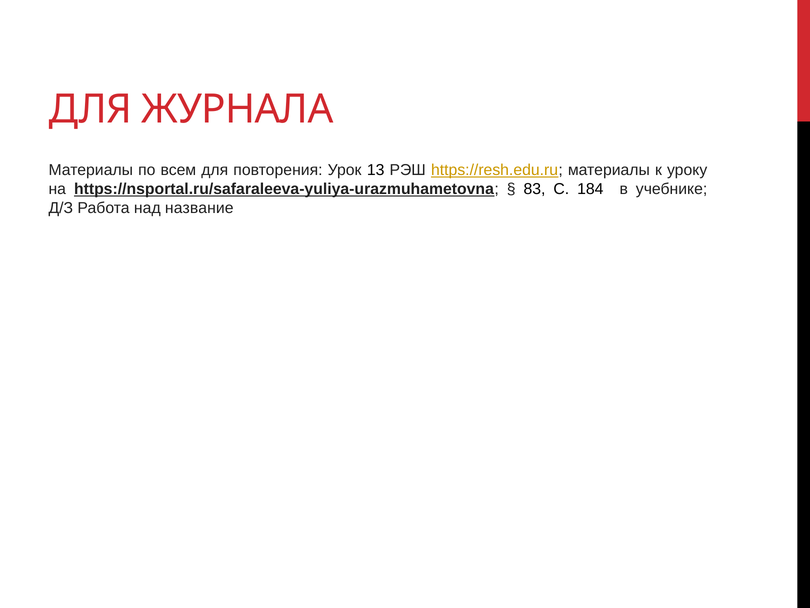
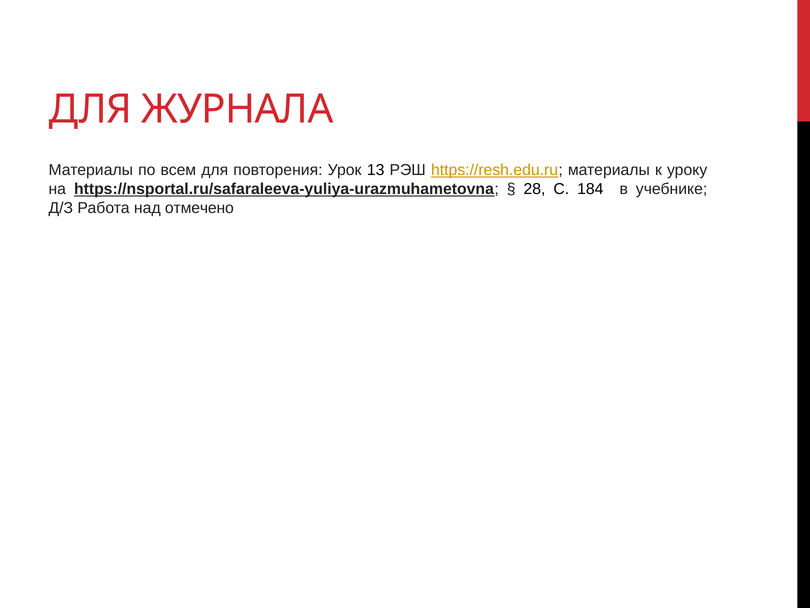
83: 83 -> 28
название: название -> отмечено
